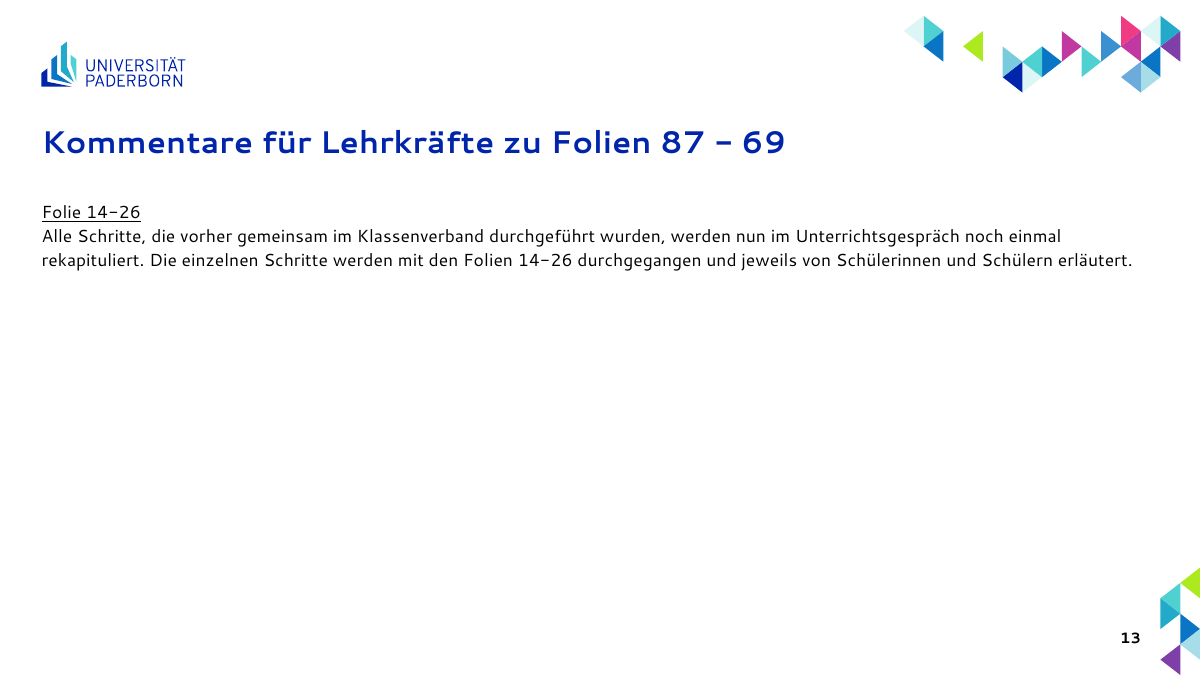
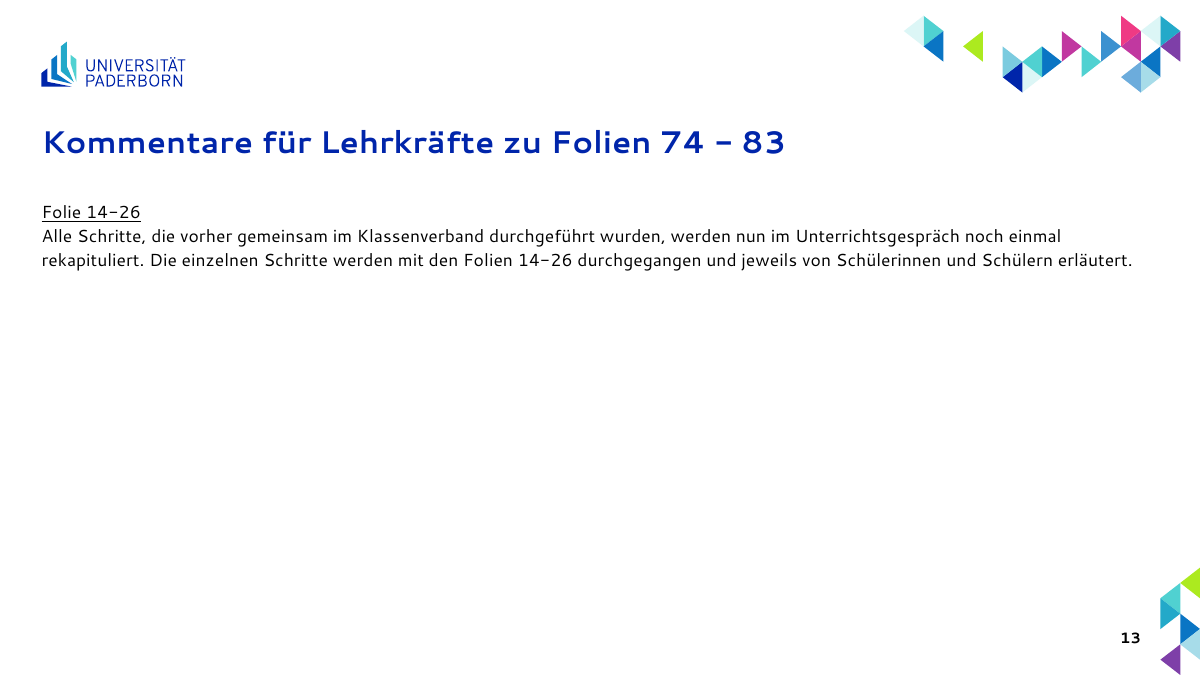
87: 87 -> 74
69: 69 -> 83
